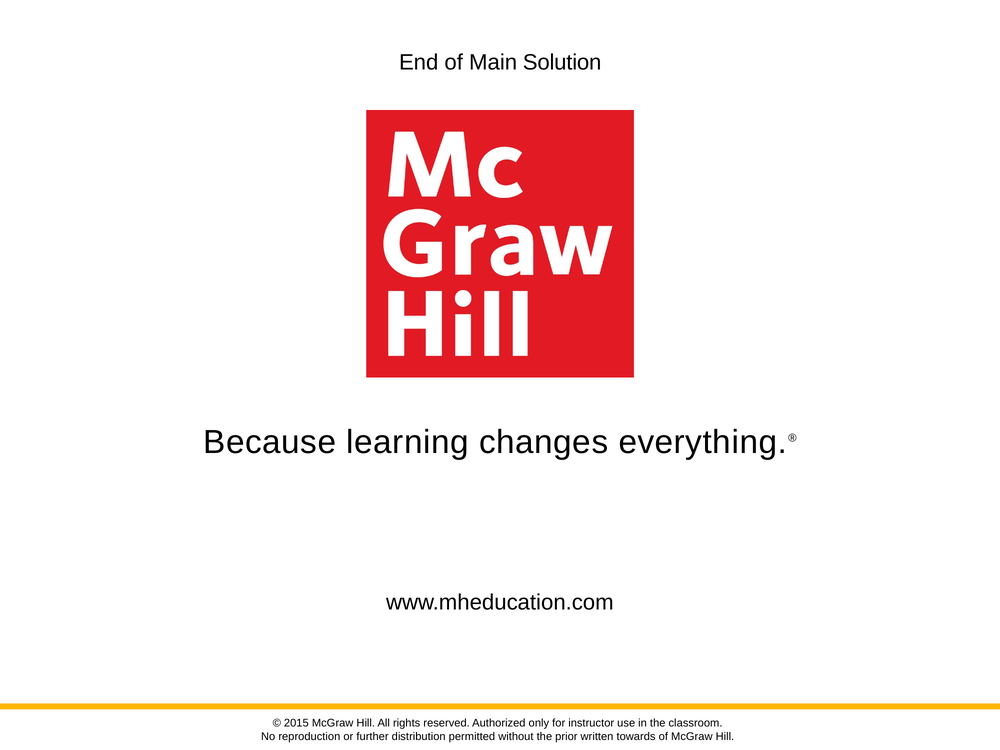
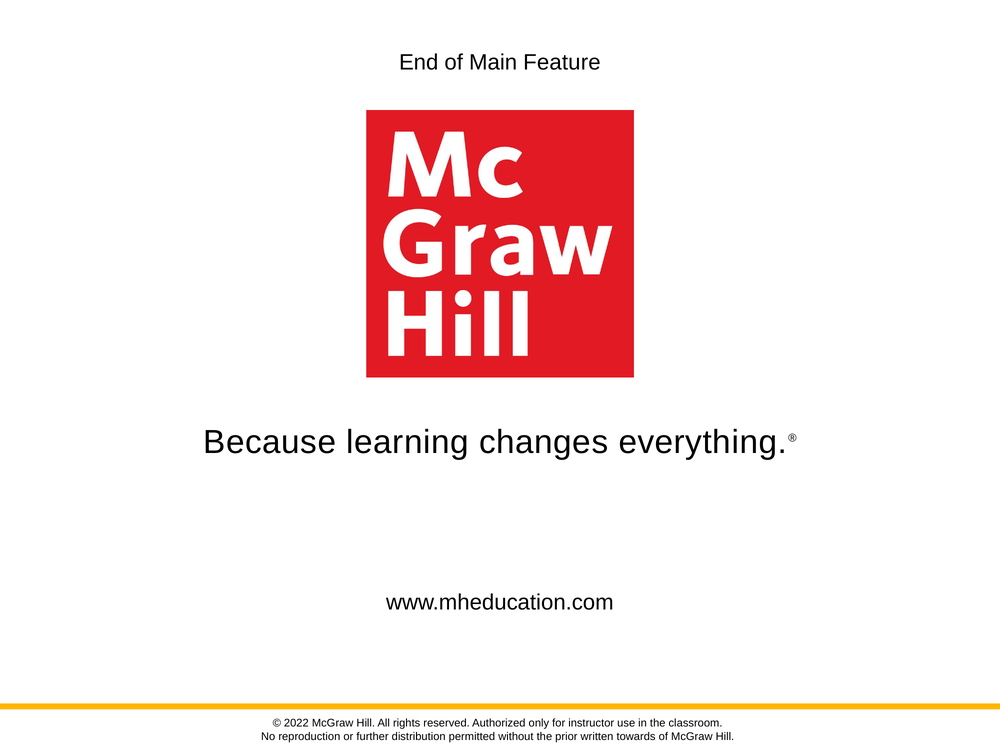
Solution: Solution -> Feature
2015: 2015 -> 2022
